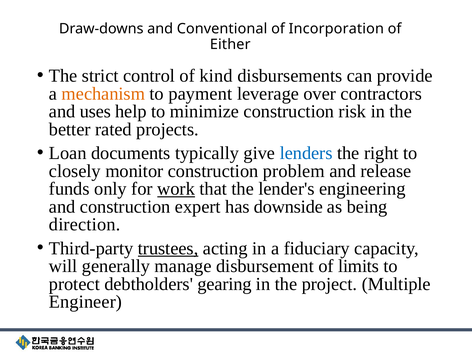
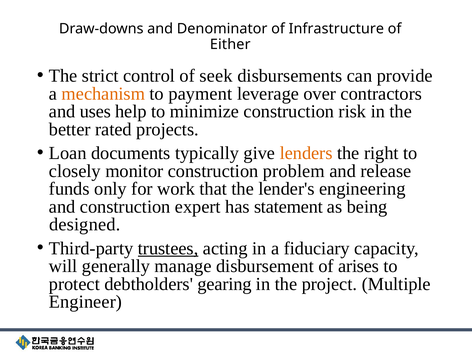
Conventional: Conventional -> Denominator
Incorporation: Incorporation -> Infrastructure
kind: kind -> seek
lenders colour: blue -> orange
work underline: present -> none
downside: downside -> statement
direction: direction -> designed
limits: limits -> arises
